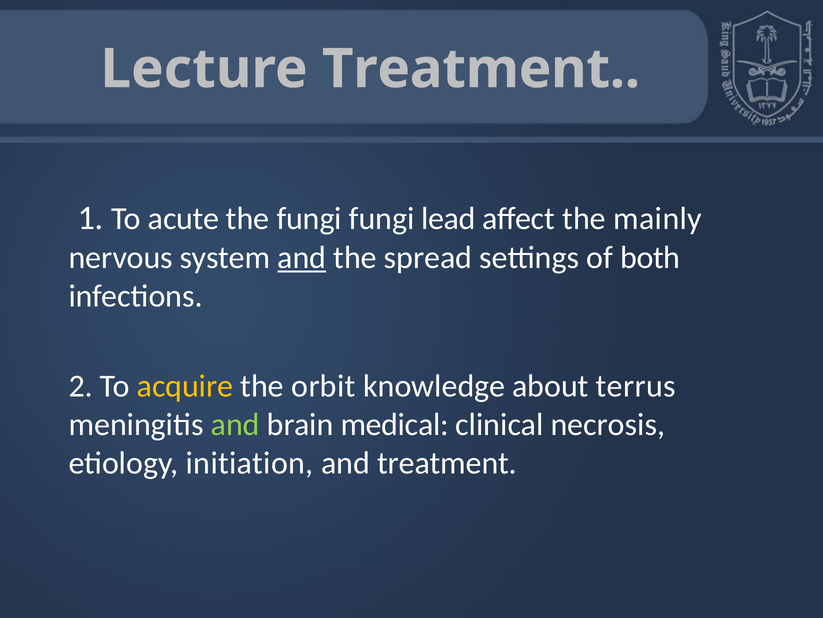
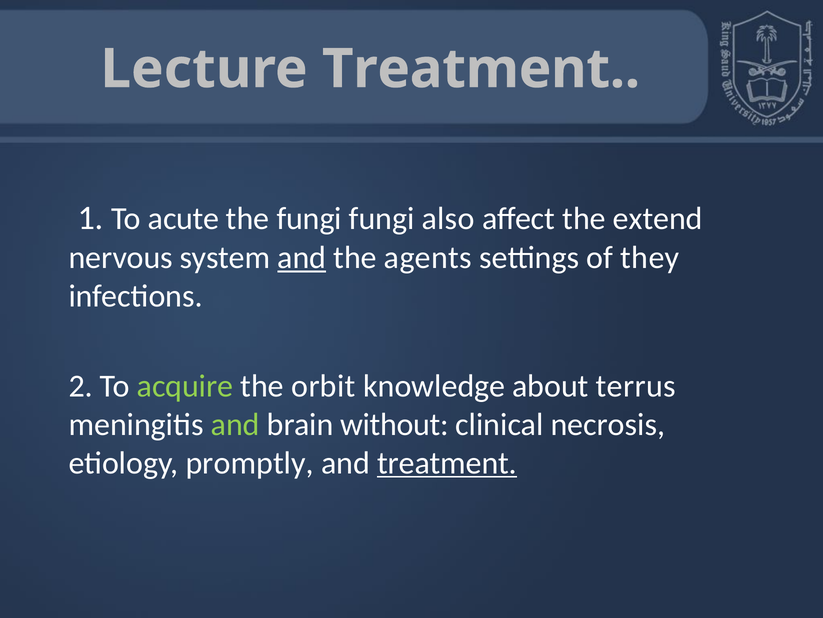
lead: lead -> also
mainly: mainly -> extend
spread: spread -> agents
both: both -> they
acquire colour: yellow -> light green
medical: medical -> without
initiation: initiation -> promptly
treatment at (447, 462) underline: none -> present
